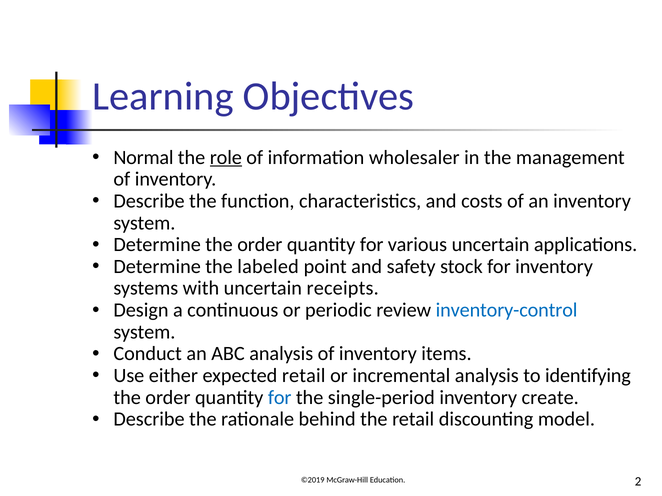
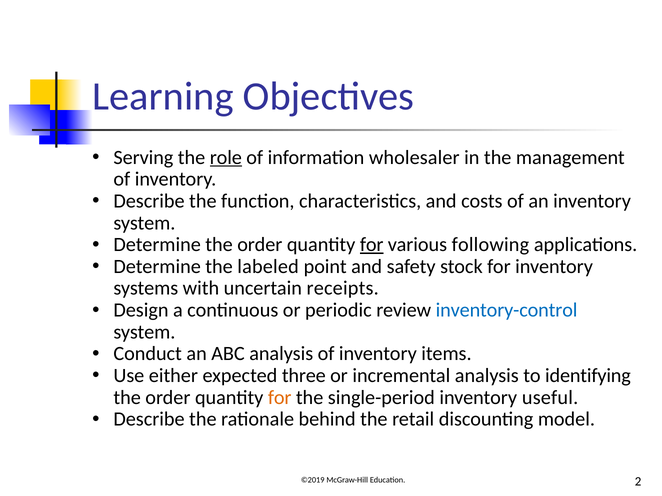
Normal: Normal -> Serving
for at (372, 245) underline: none -> present
various uncertain: uncertain -> following
expected retail: retail -> three
for at (280, 398) colour: blue -> orange
create: create -> useful
